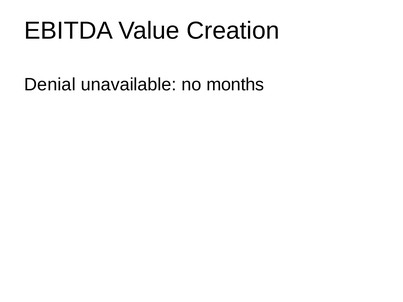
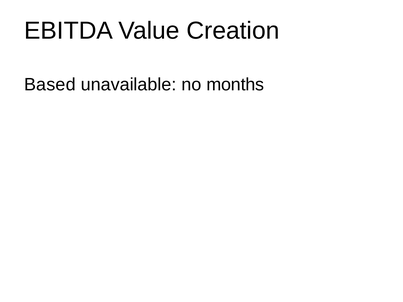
Denial: Denial -> Based
